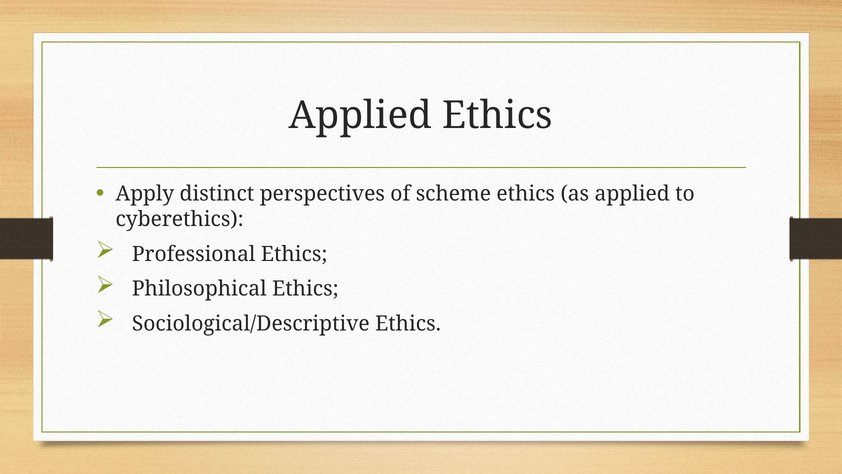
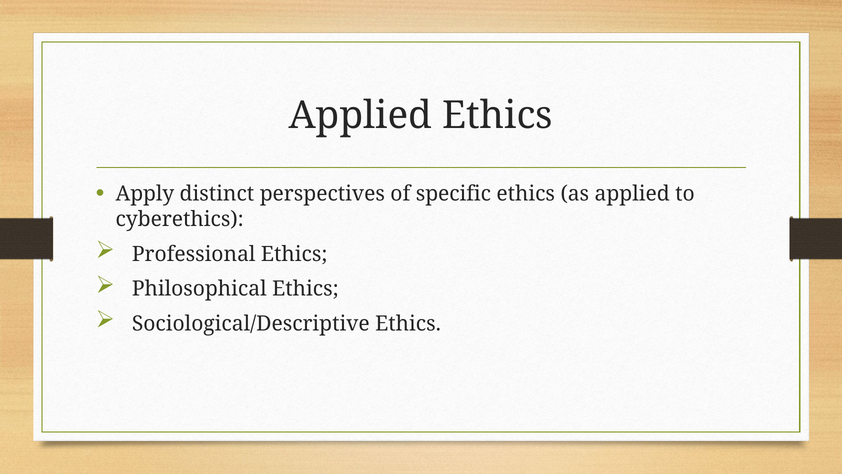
scheme: scheme -> specific
